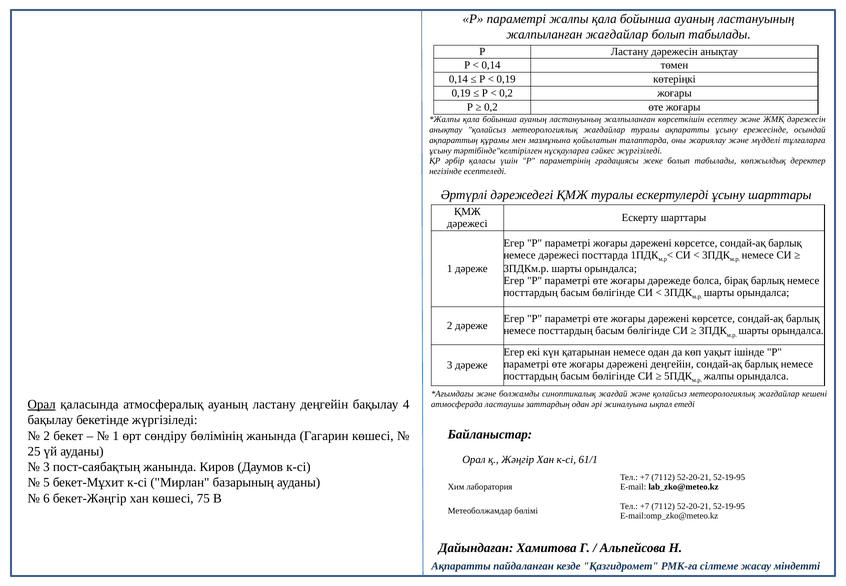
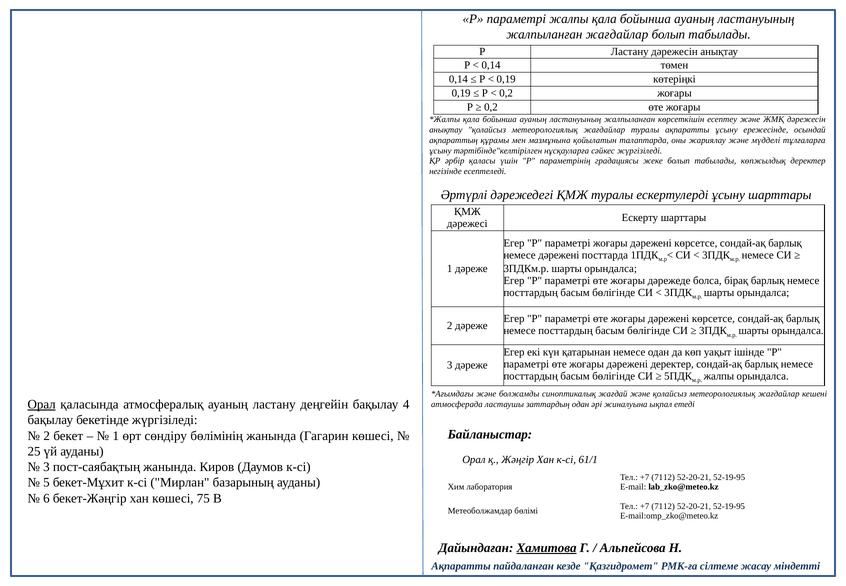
немесе дәрежесі: дәрежесі -> дәрежені
дәрежені деңгейін: деңгейін -> деректер
Хамитова underline: none -> present
